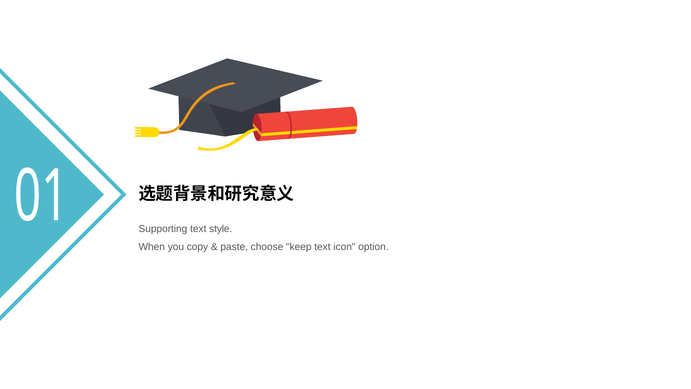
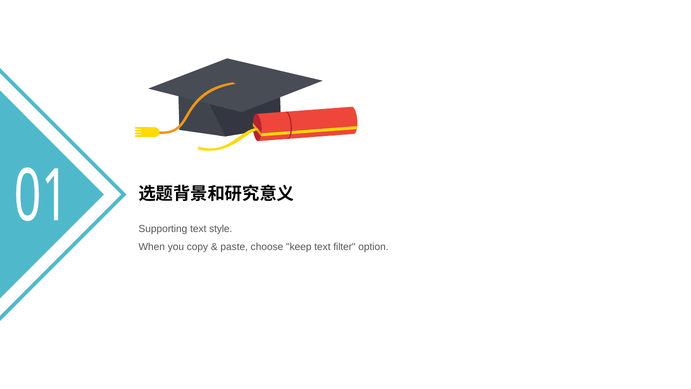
icon: icon -> filter
